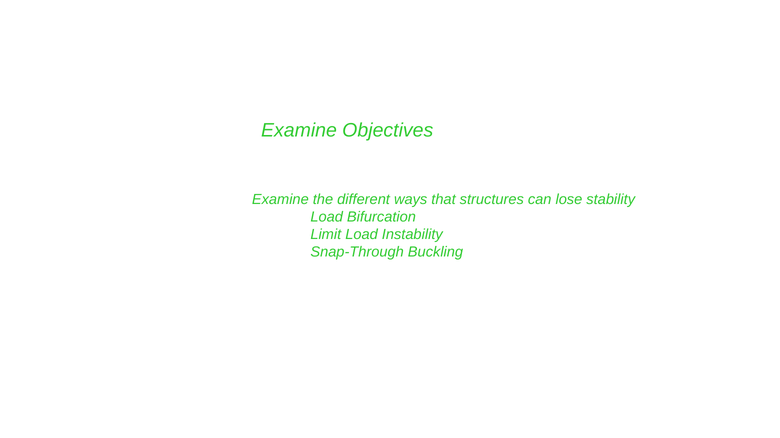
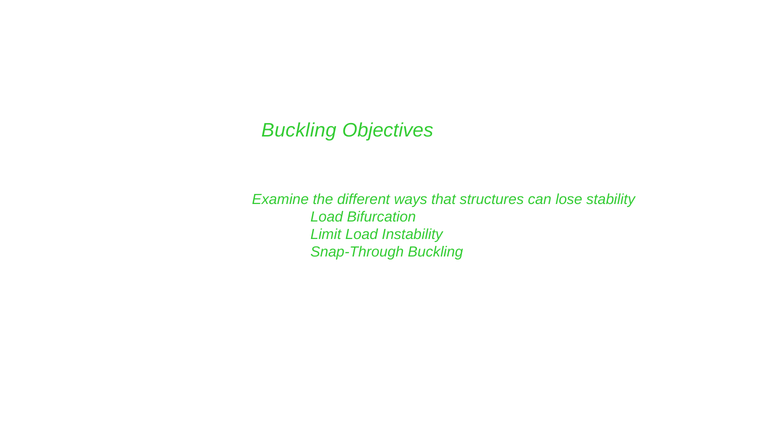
Examine at (299, 131): Examine -> Buckling
